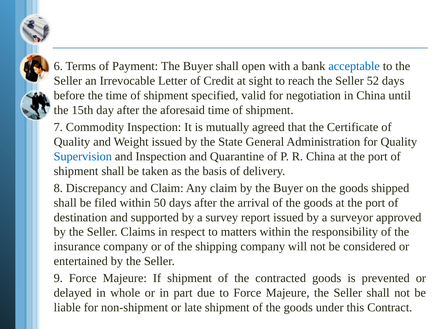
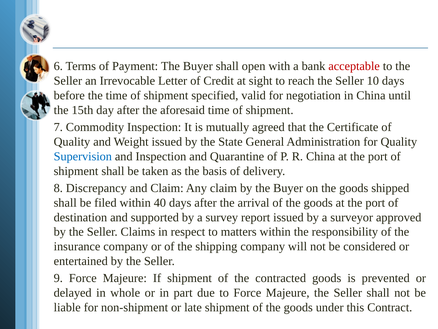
acceptable colour: blue -> red
52: 52 -> 10
50: 50 -> 40
